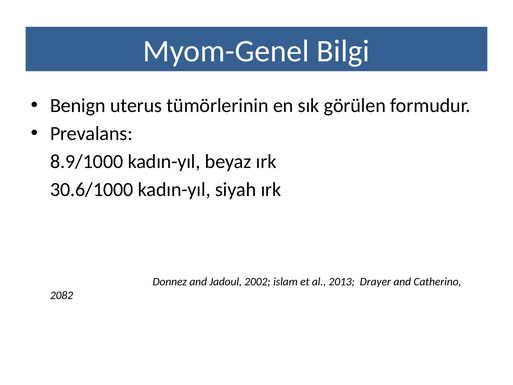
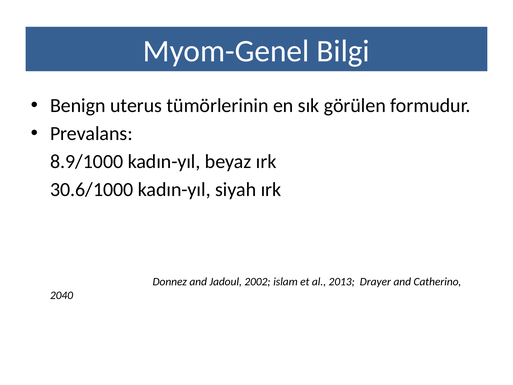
2082: 2082 -> 2040
